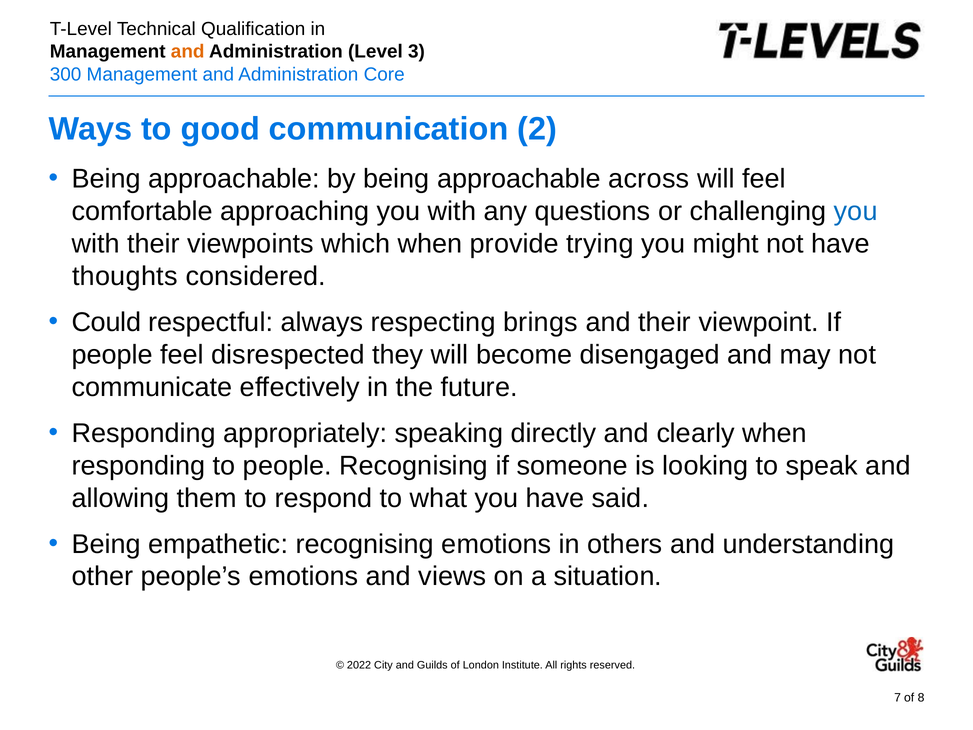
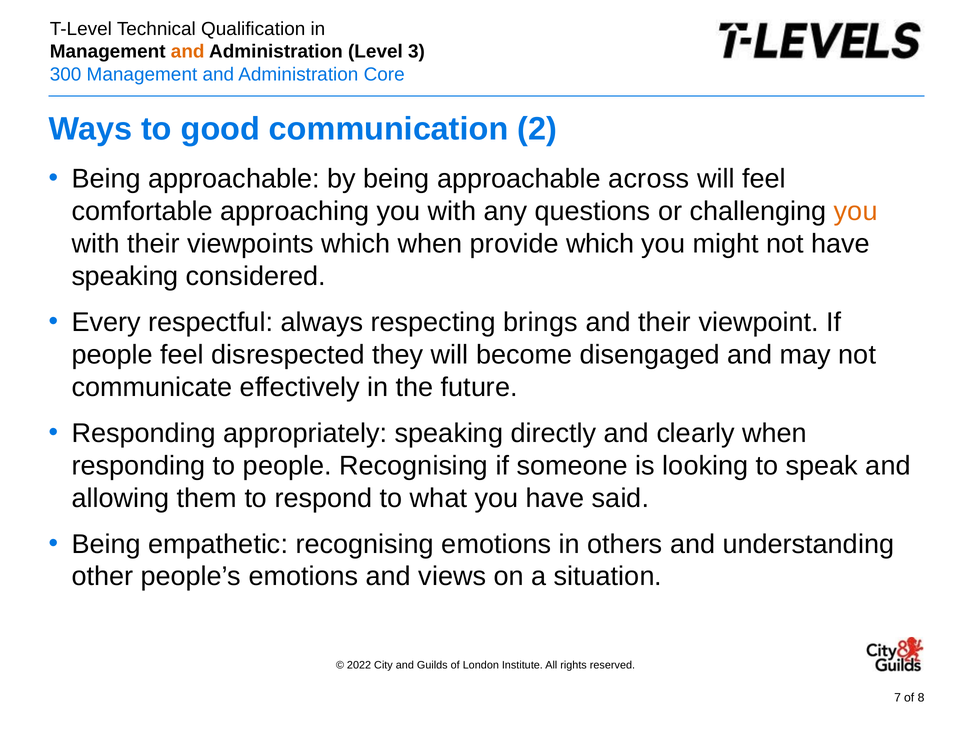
you at (856, 211) colour: blue -> orange
provide trying: trying -> which
thoughts at (125, 276): thoughts -> speaking
Could: Could -> Every
